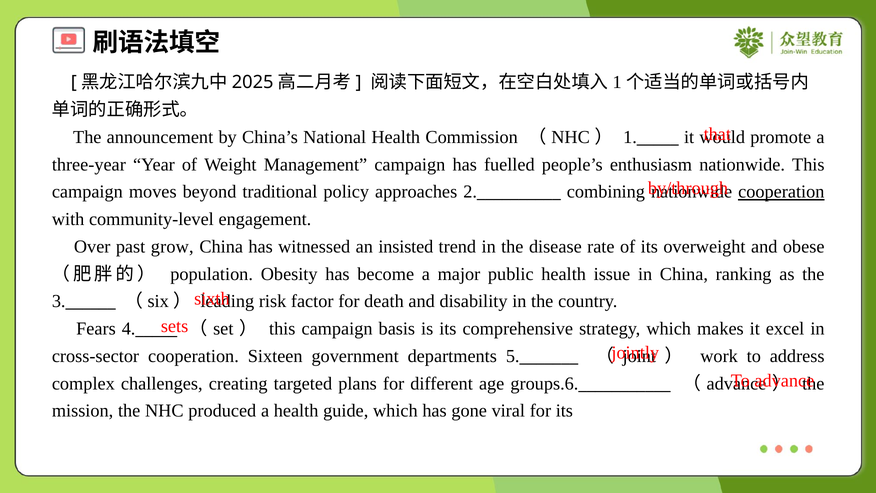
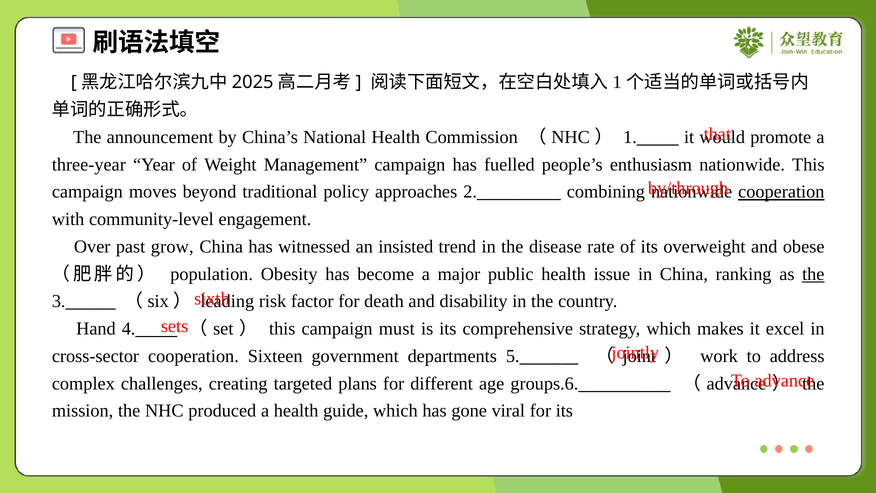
the at (813, 274) underline: none -> present
Fears: Fears -> Hand
basis: basis -> must
